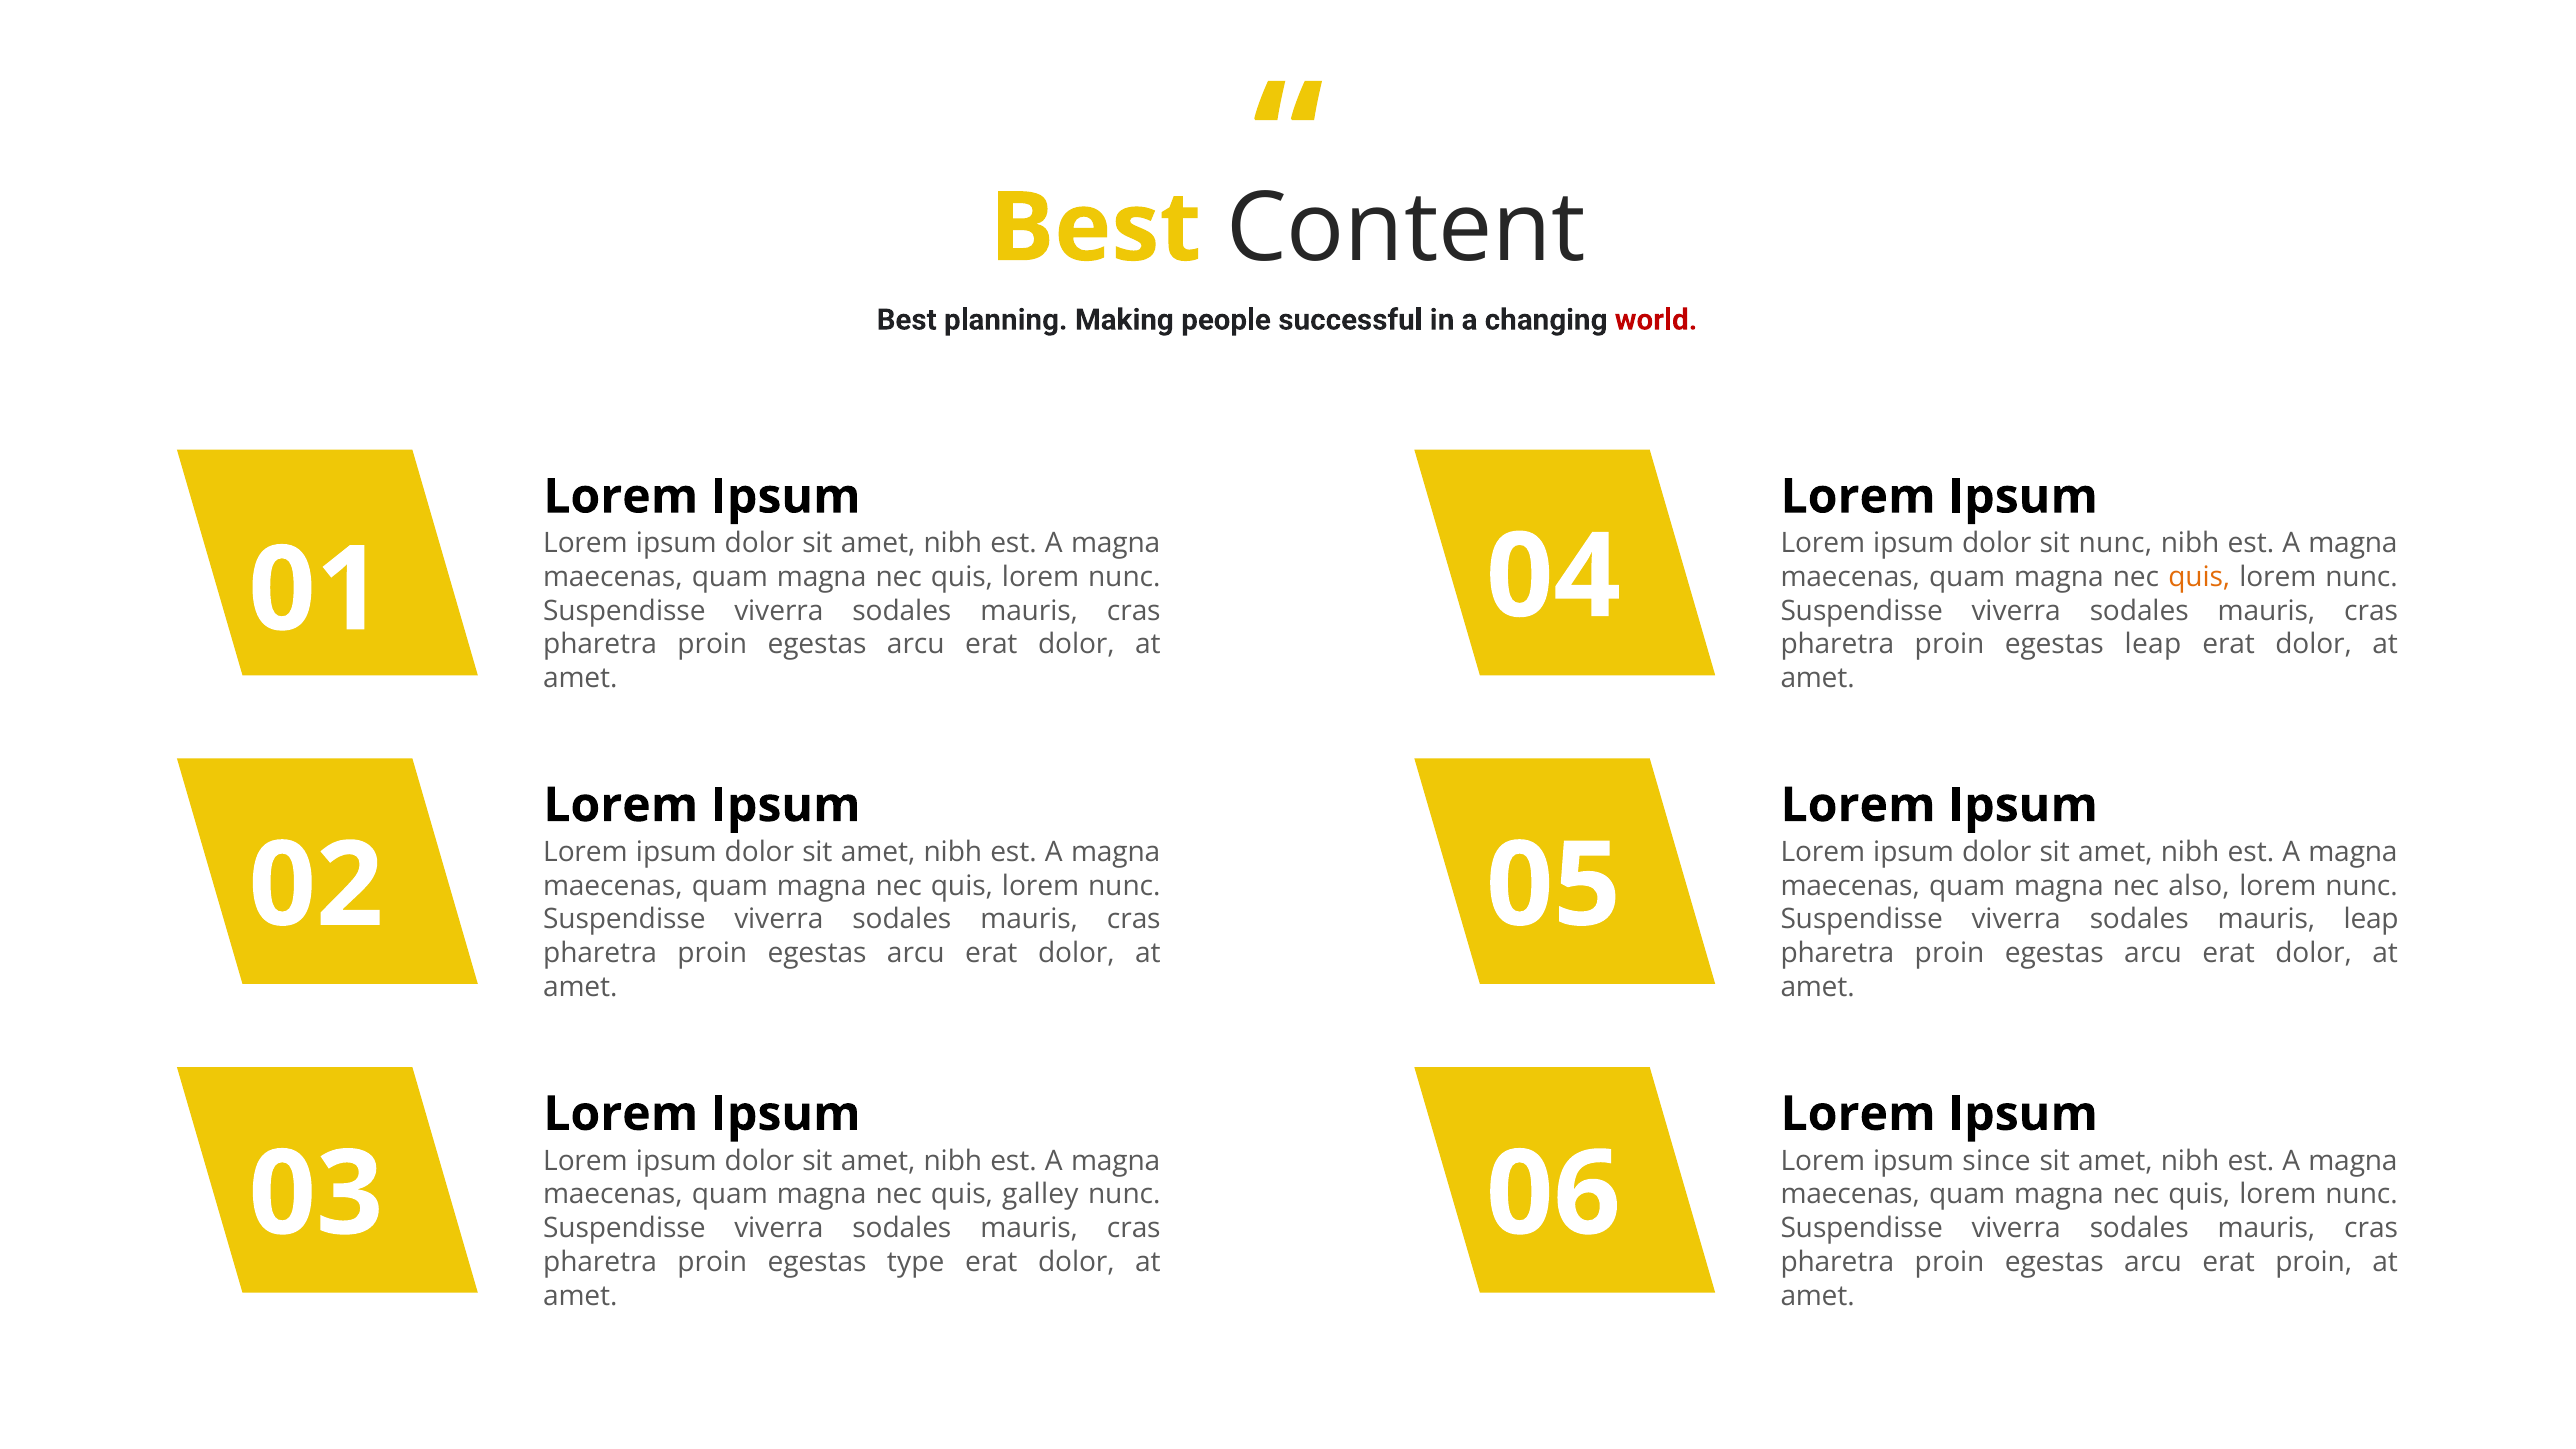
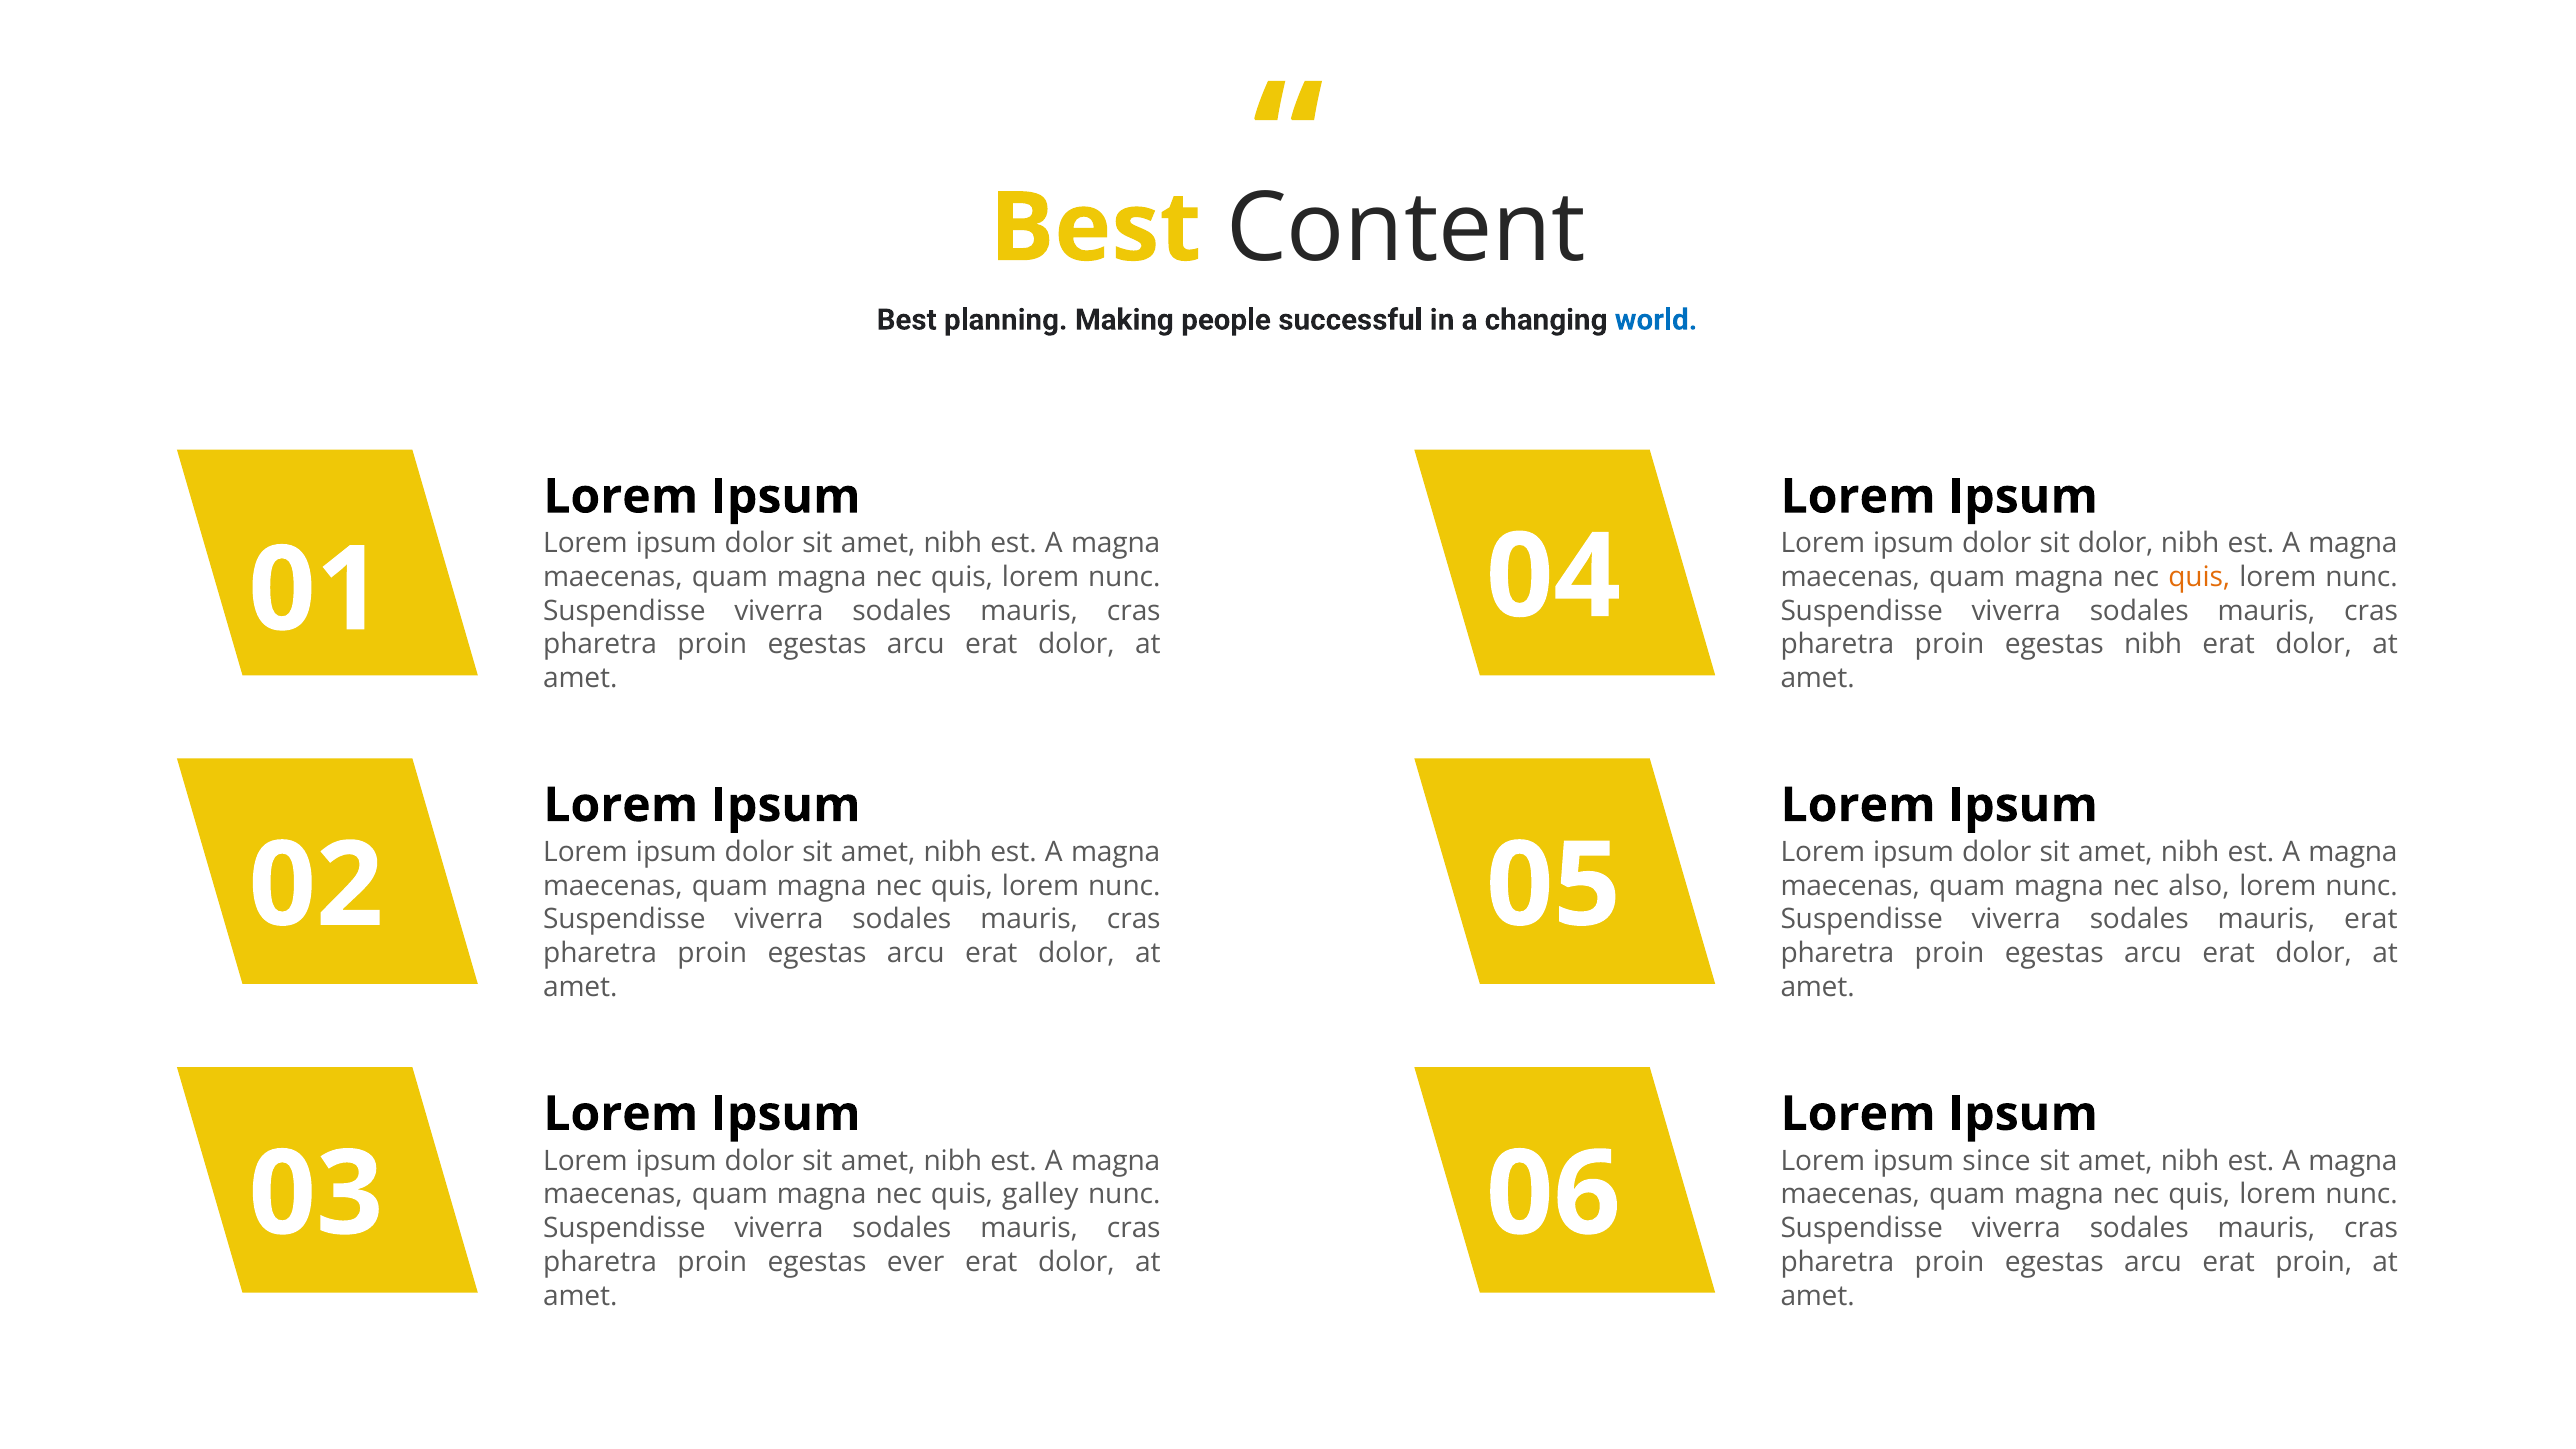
world colour: red -> blue
sit nunc: nunc -> dolor
egestas leap: leap -> nibh
mauris leap: leap -> erat
type: type -> ever
